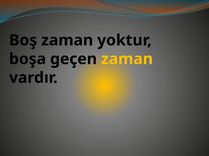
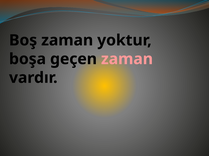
zaman at (127, 59) colour: yellow -> pink
